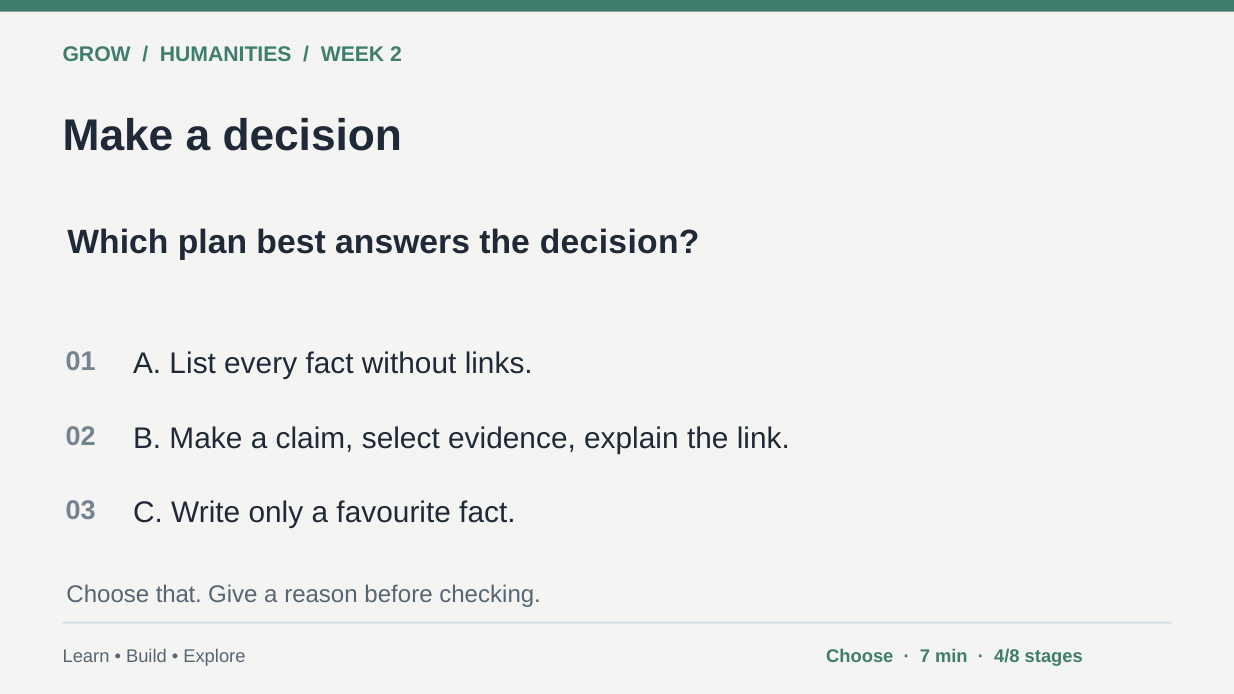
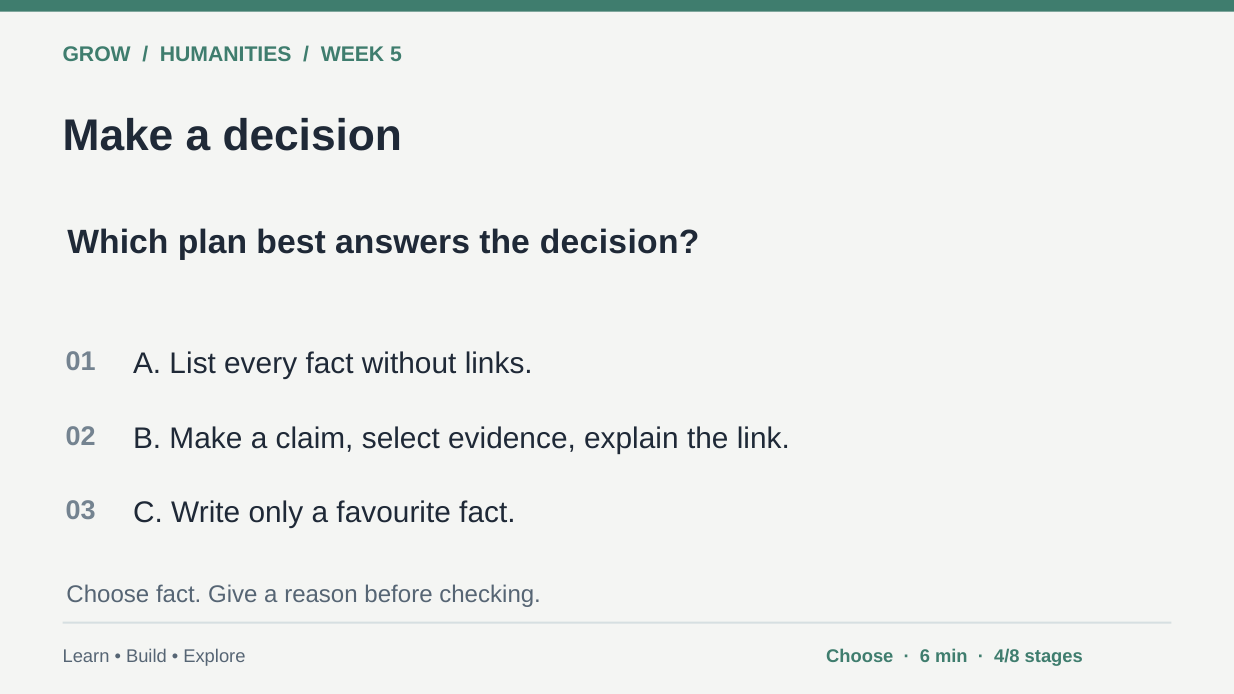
2: 2 -> 5
Choose that: that -> fact
7: 7 -> 6
